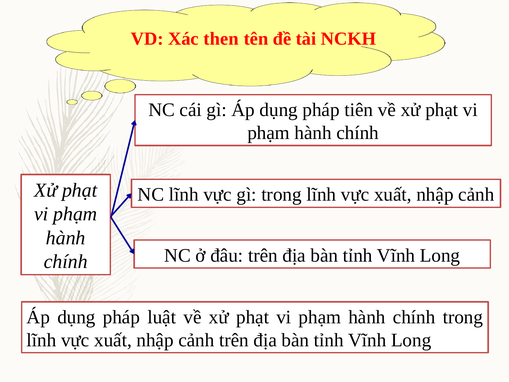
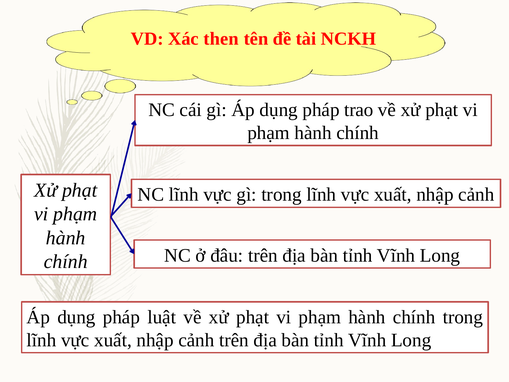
tiên: tiên -> trao
